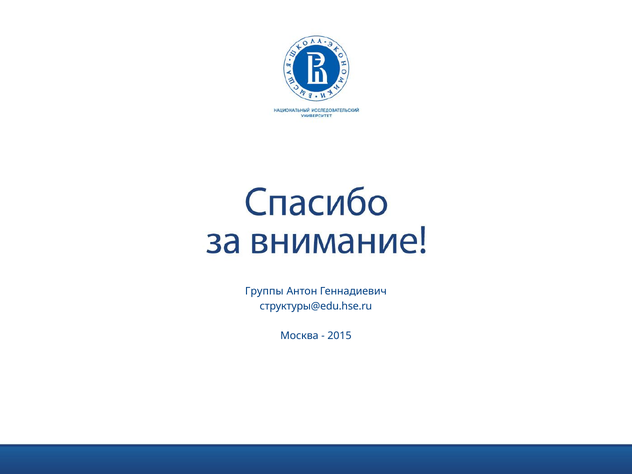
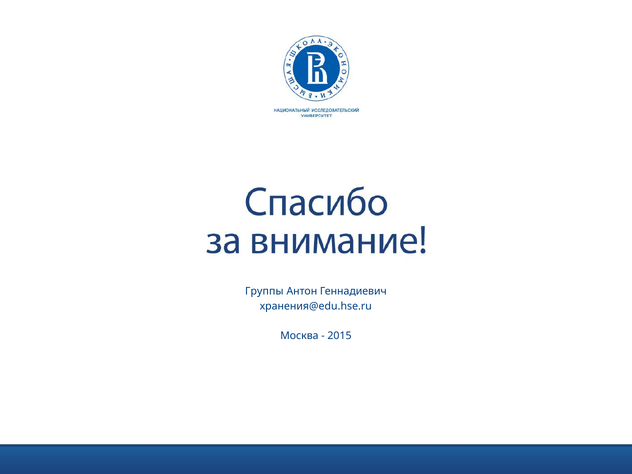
структуры@edu.hse.ru: структуры@edu.hse.ru -> хранения@edu.hse.ru
